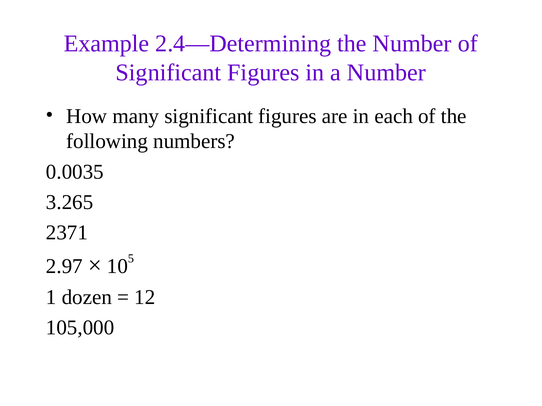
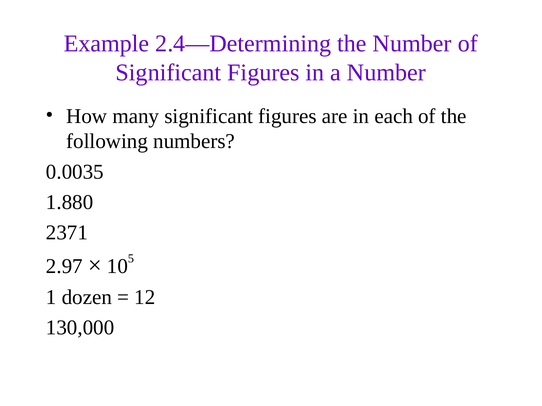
3.265: 3.265 -> 1.880
105,000: 105,000 -> 130,000
